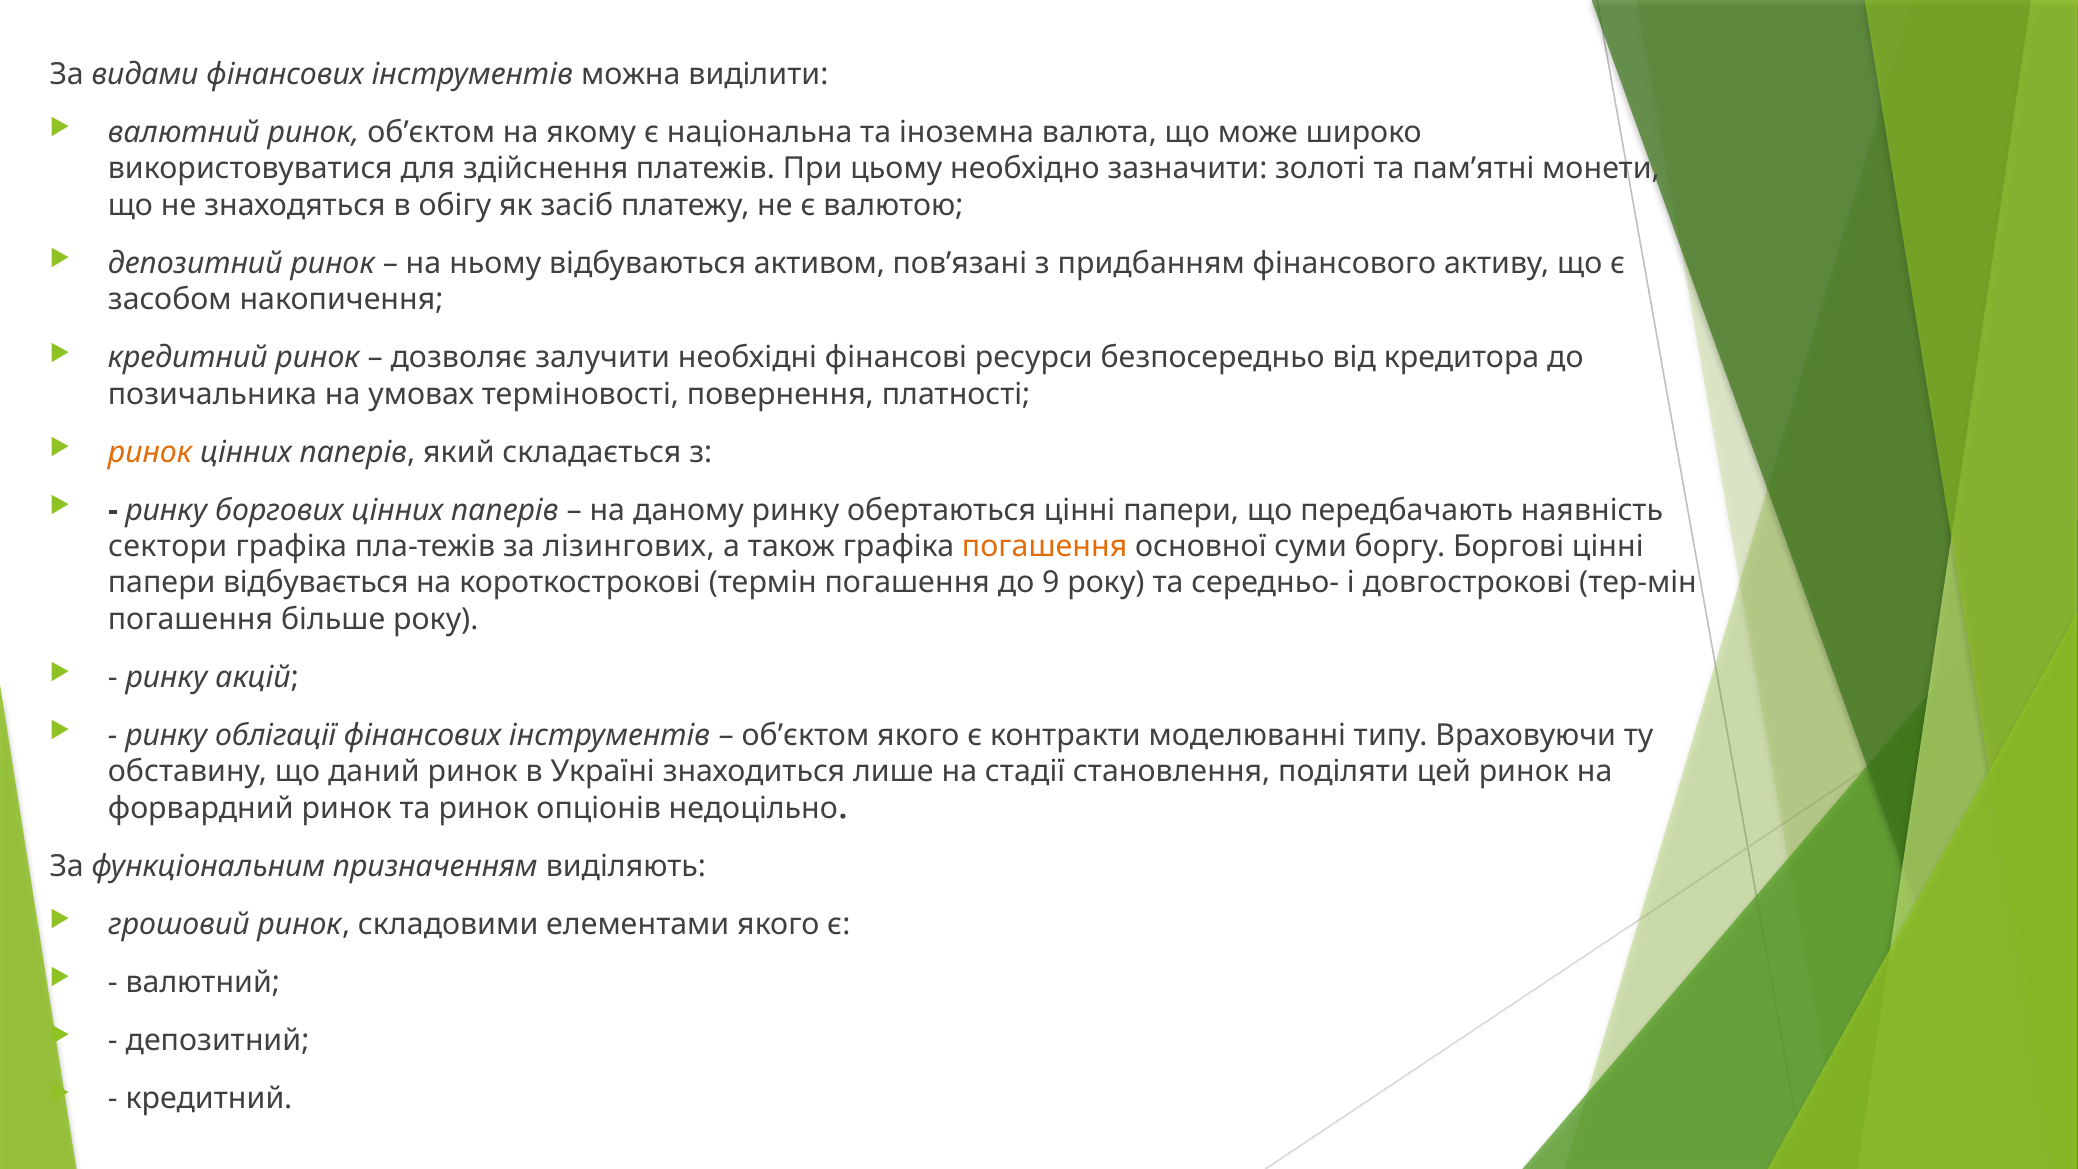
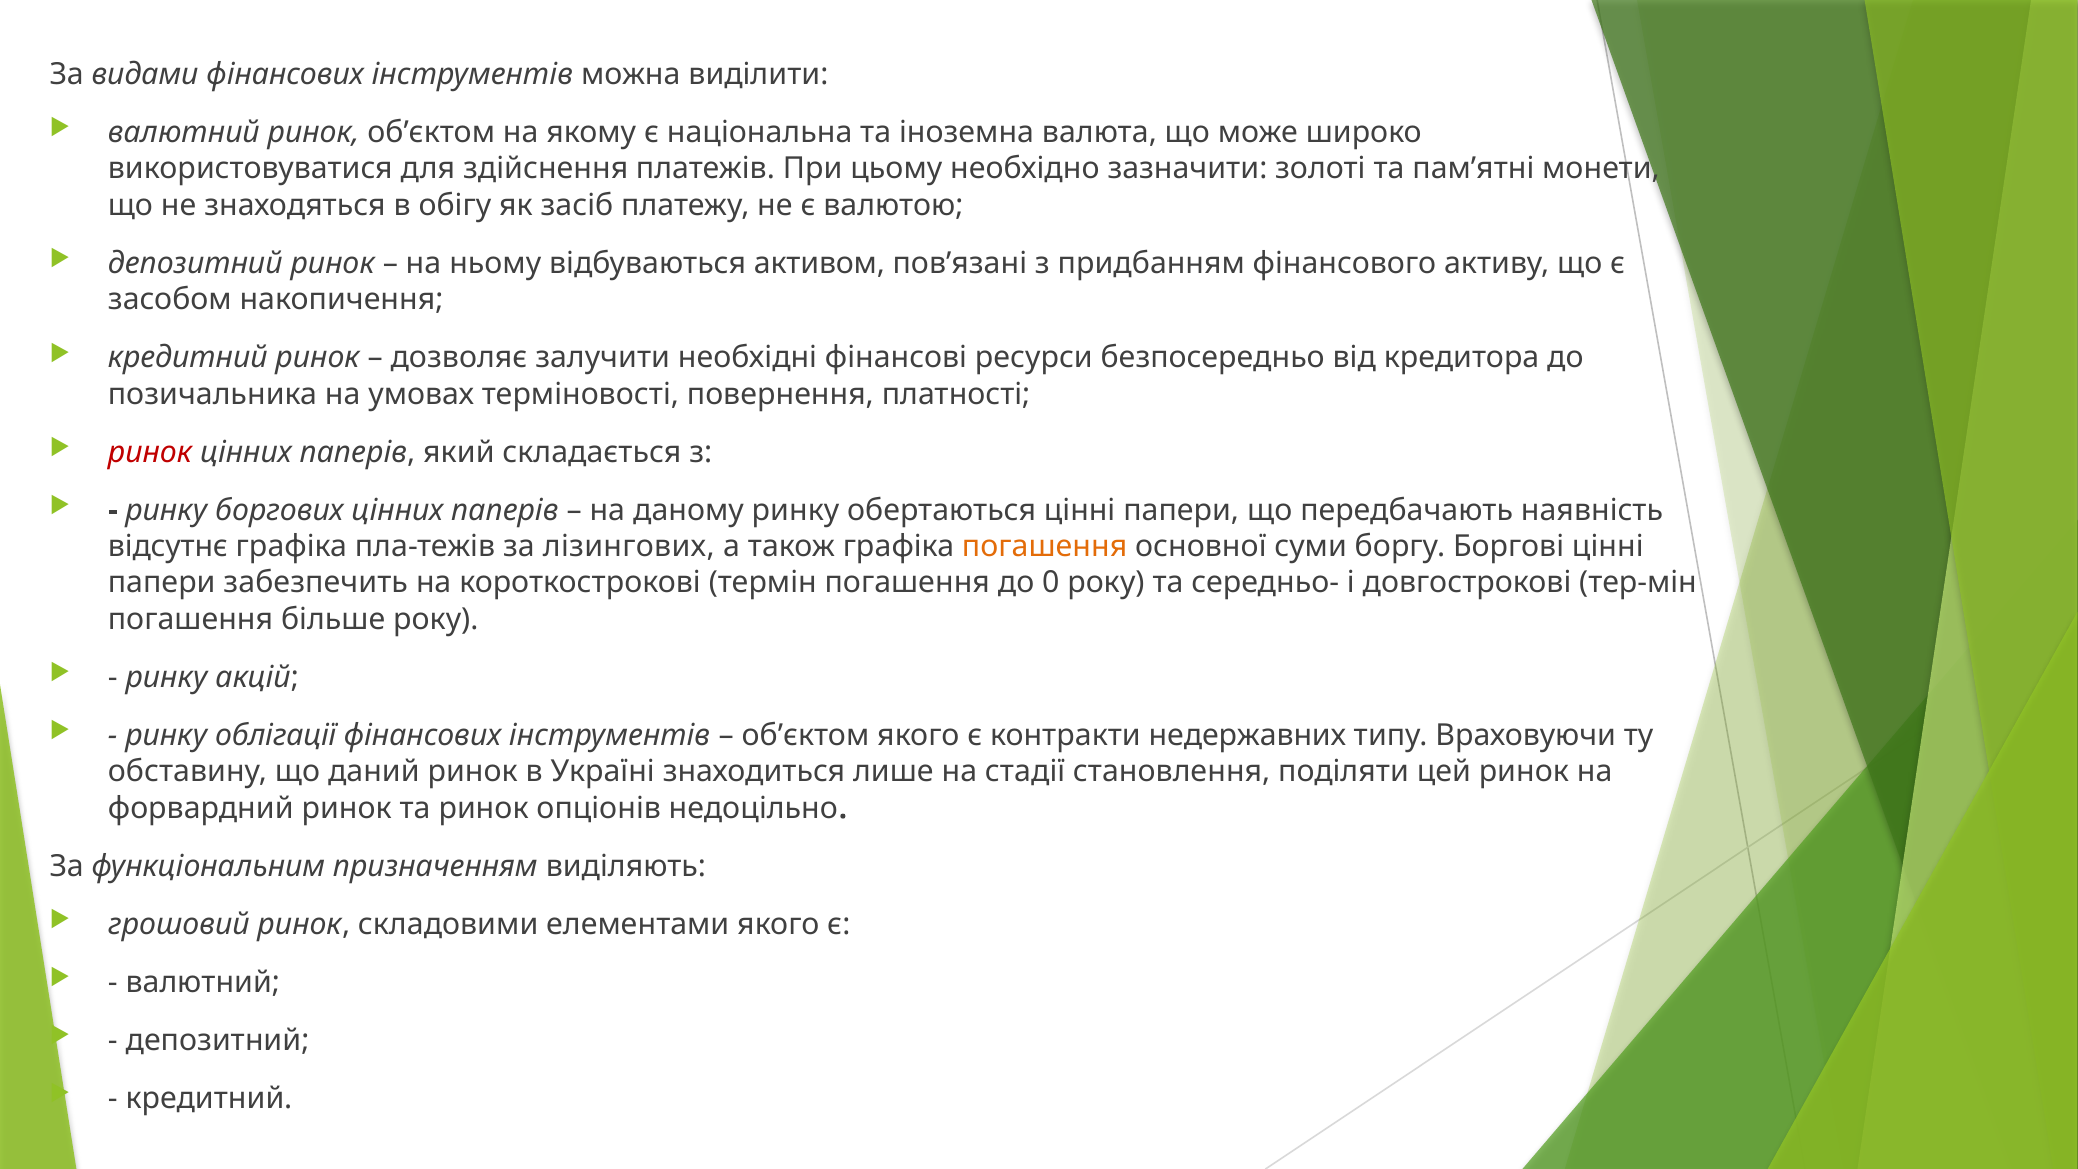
ринок at (150, 452) colour: orange -> red
сектори: сектори -> відсутнє
відбувається: відбувається -> забезпечить
9: 9 -> 0
моделюванні: моделюванні -> недержавних
